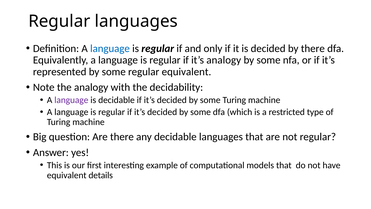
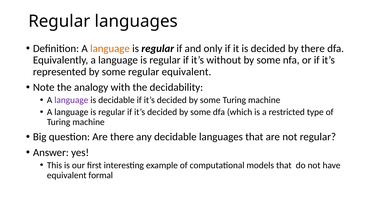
language at (110, 48) colour: blue -> orange
it’s analogy: analogy -> without
details: details -> formal
